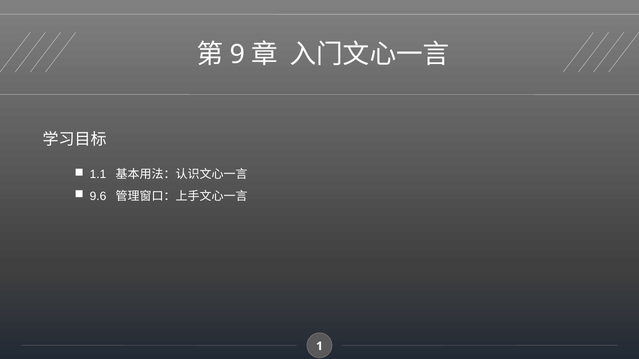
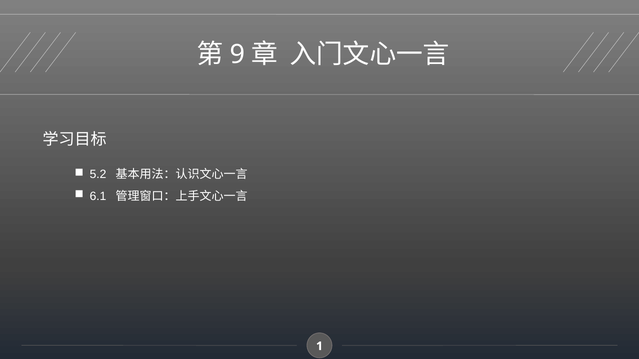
1.1: 1.1 -> 5.2
9.6: 9.6 -> 6.1
